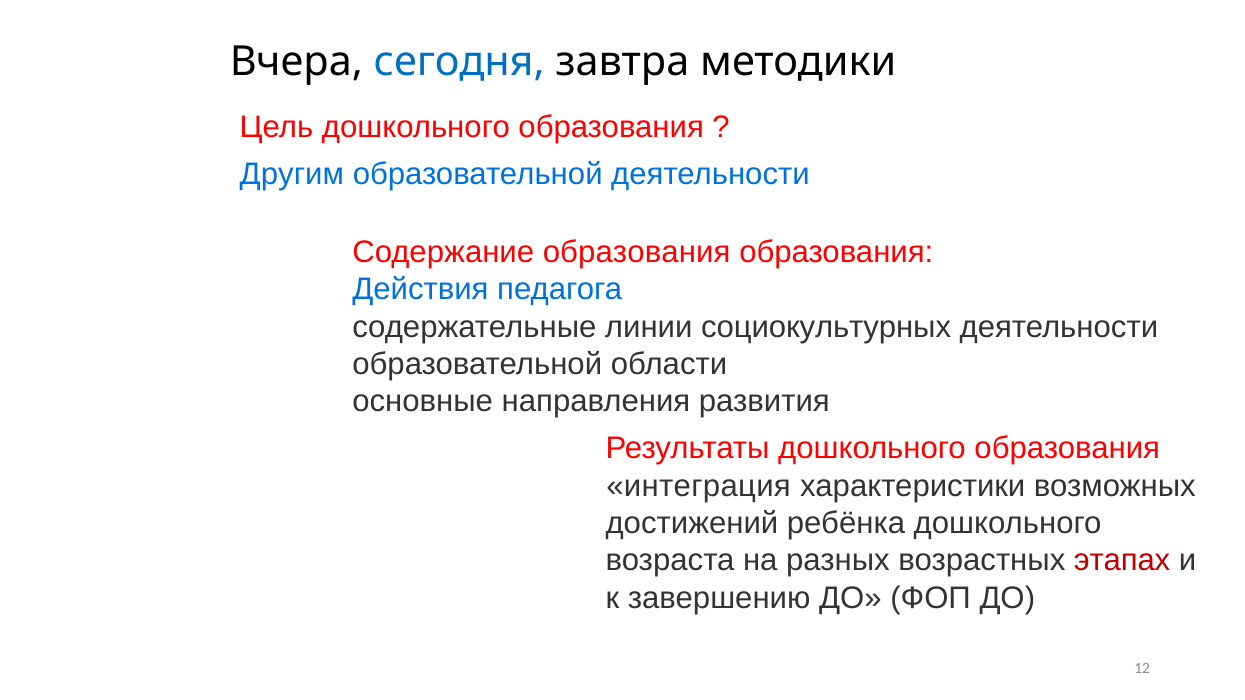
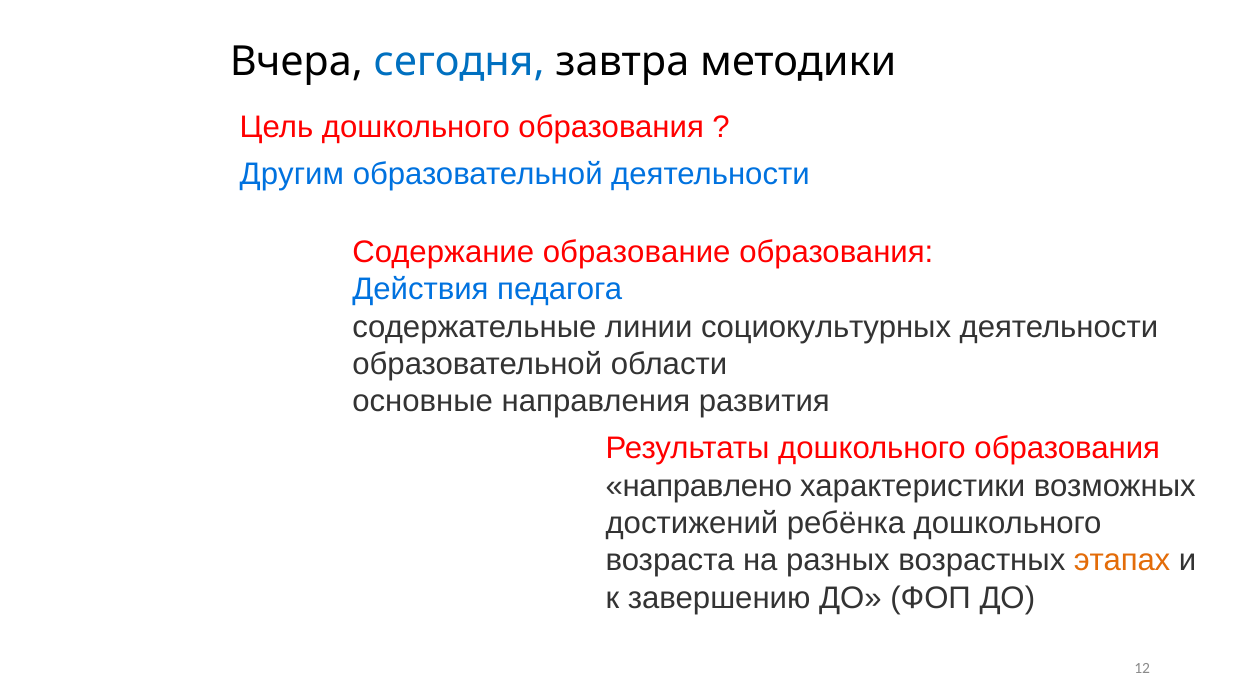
Содержание образования: образования -> образование
интеграция: интеграция -> направлено
этапах colour: red -> orange
